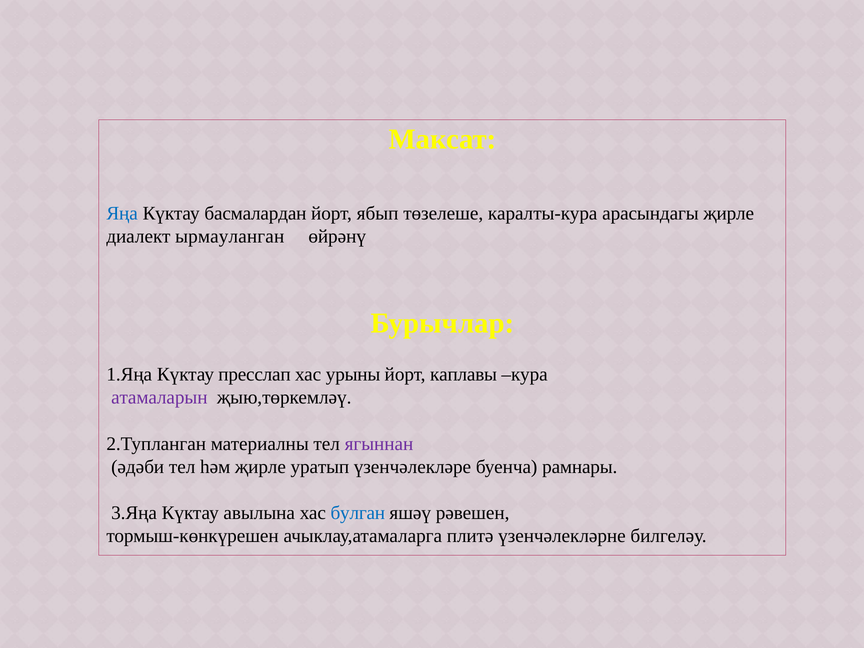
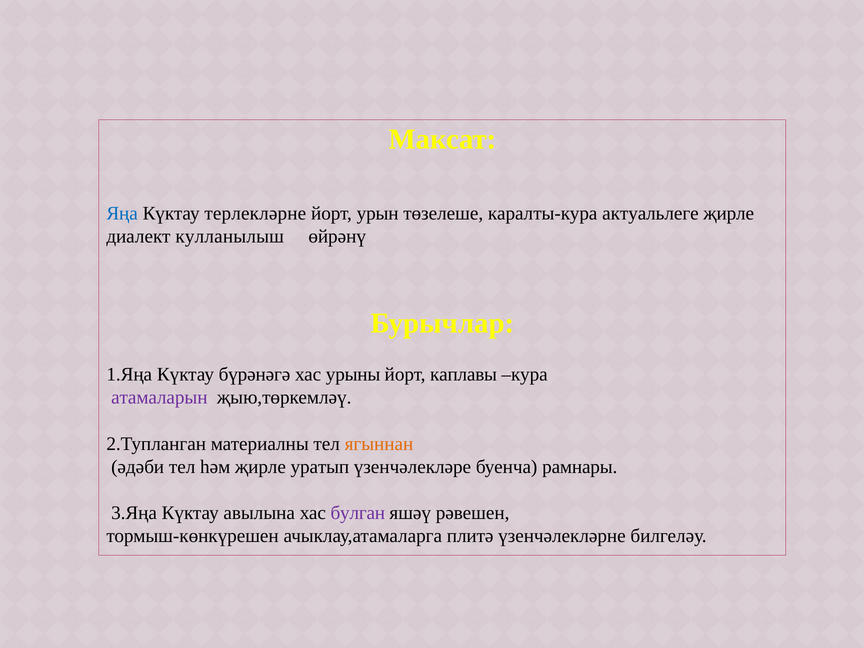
басмалардан: басмалардан -> терлекләрне
ябып: ябып -> урын
арасындагы: арасындагы -> актуальлеге
ырмауланган: ырмауланган -> кулланылыш
пресслап: пресслап -> бүрәнәгә
ягыннан colour: purple -> orange
булган colour: blue -> purple
